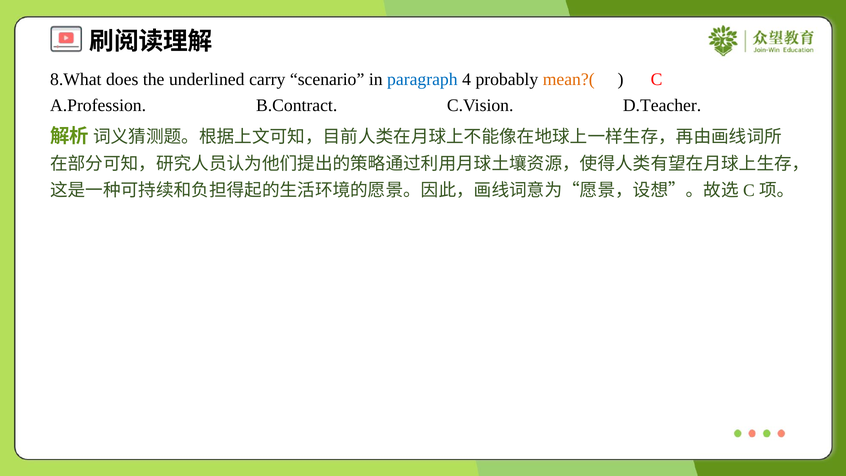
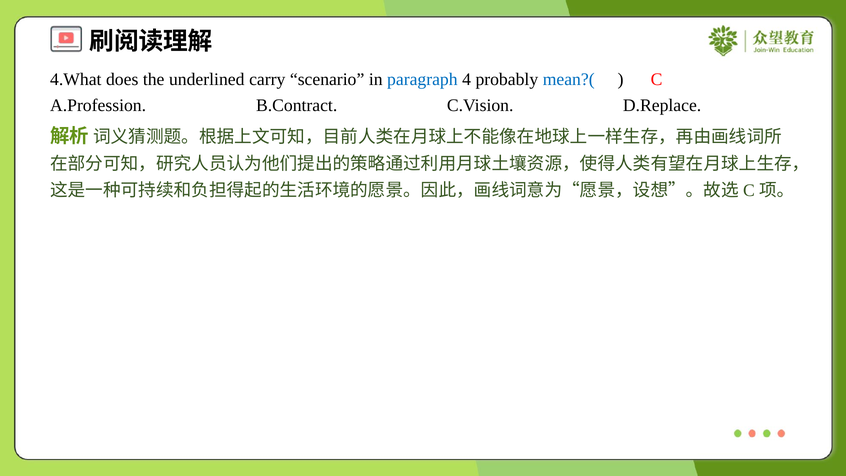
8.What: 8.What -> 4.What
mean?( colour: orange -> blue
D.Teacher: D.Teacher -> D.Replace
